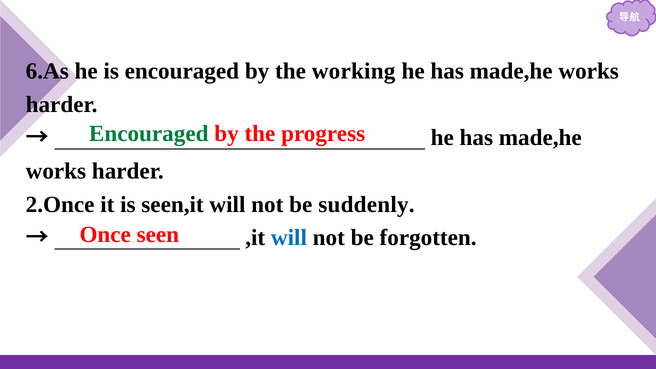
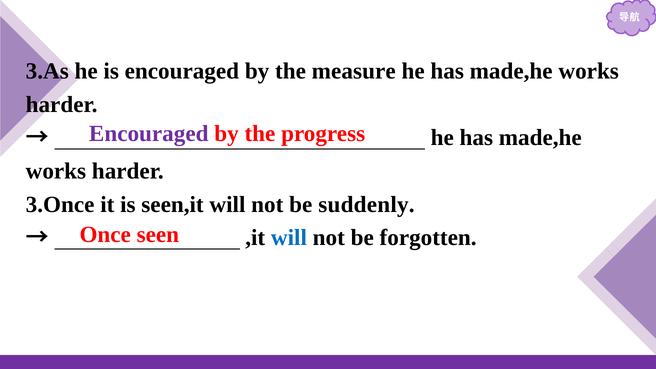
6.As: 6.As -> 3.As
working: working -> measure
Encouraged at (149, 134) colour: green -> purple
2.Once: 2.Once -> 3.Once
